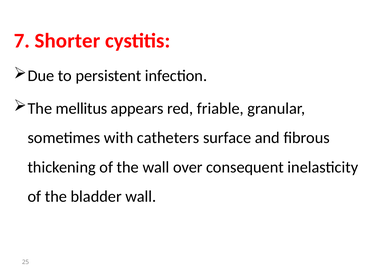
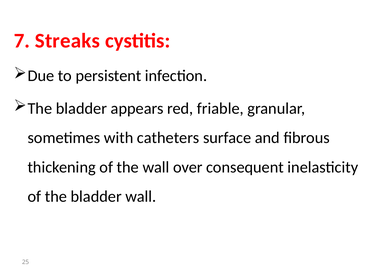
Shorter: Shorter -> Streaks
mellitus at (82, 109): mellitus -> bladder
